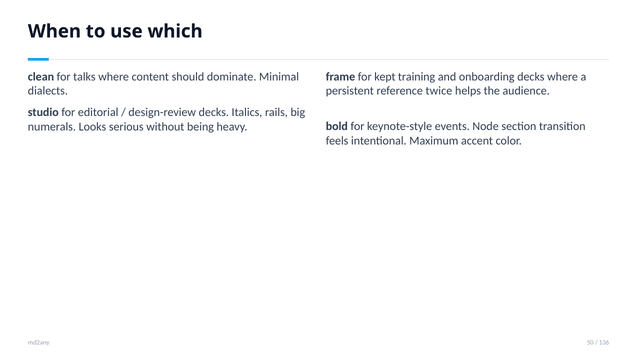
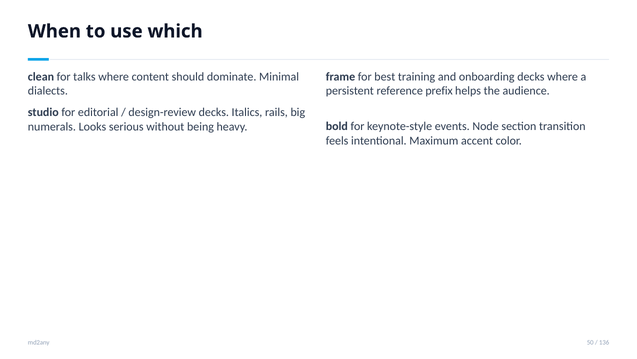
kept: kept -> best
twice: twice -> prefix
